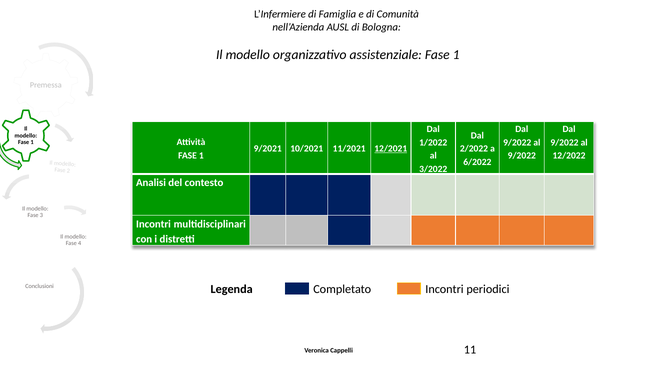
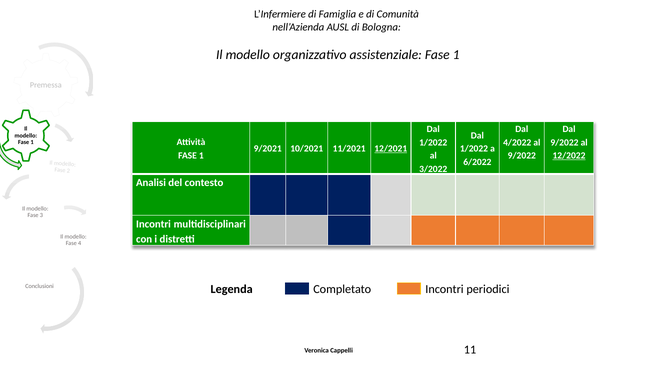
9/2022 at (517, 142): 9/2022 -> 4/2022
2/2022 at (474, 149): 2/2022 -> 1/2022
12/2022 underline: none -> present
